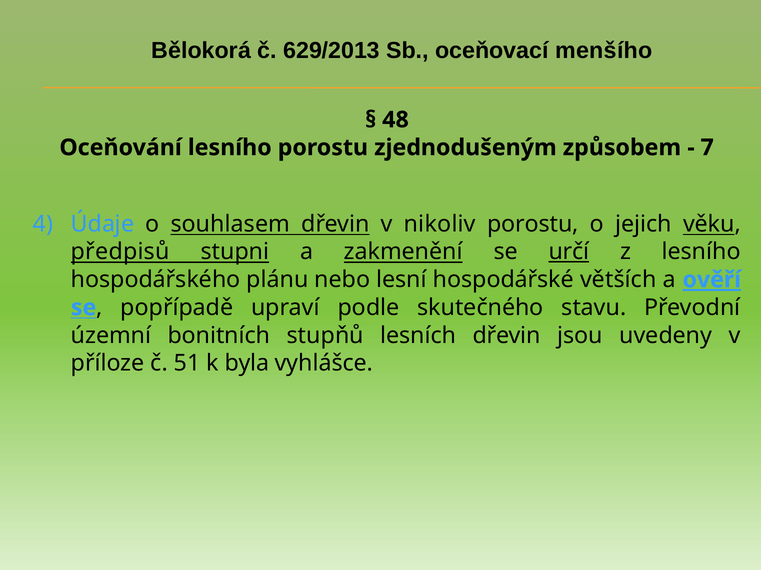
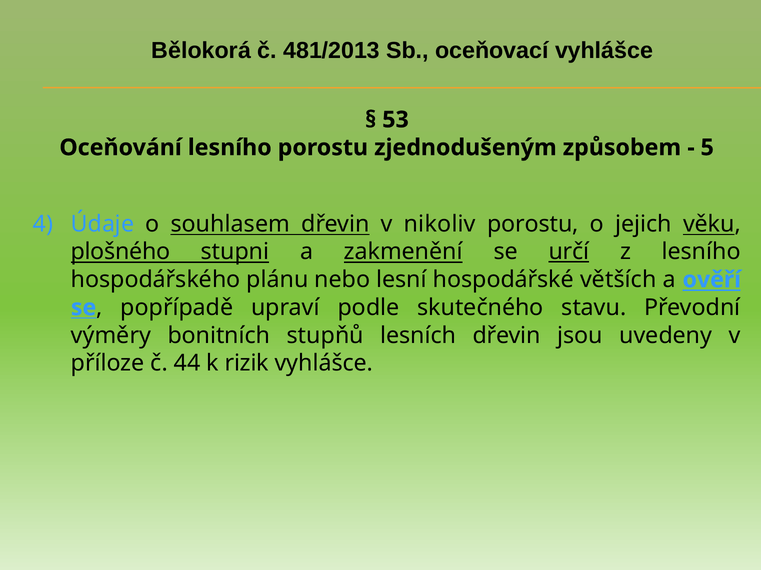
629/2013: 629/2013 -> 481/2013
oceňovací menšího: menšího -> vyhlášce
48: 48 -> 53
7: 7 -> 5
předpisů: předpisů -> plošného
ověří underline: present -> none
územní: územní -> výměry
51: 51 -> 44
byla: byla -> rizik
